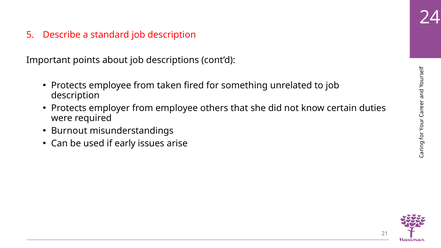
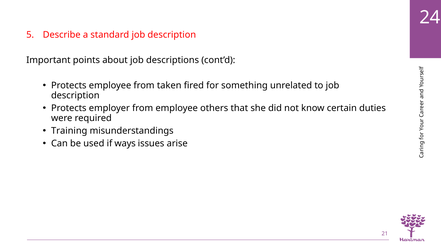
Burnout: Burnout -> Training
early: early -> ways
